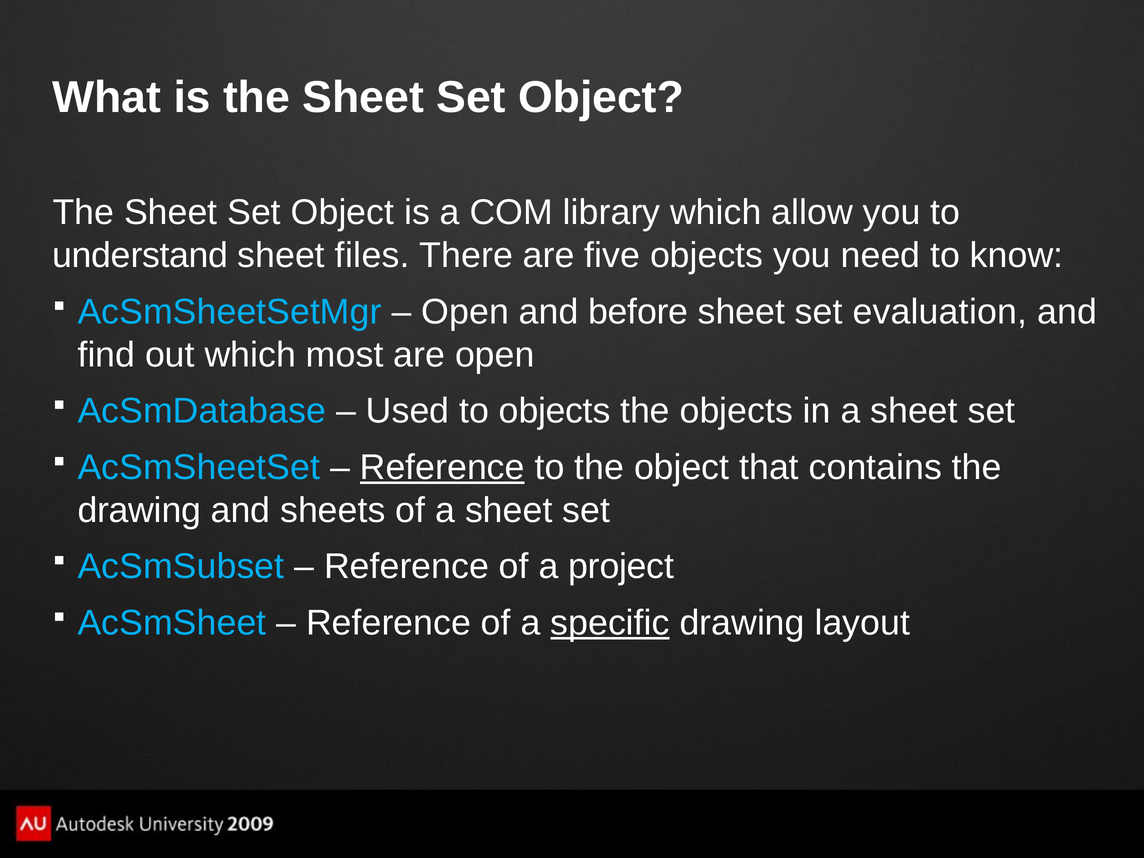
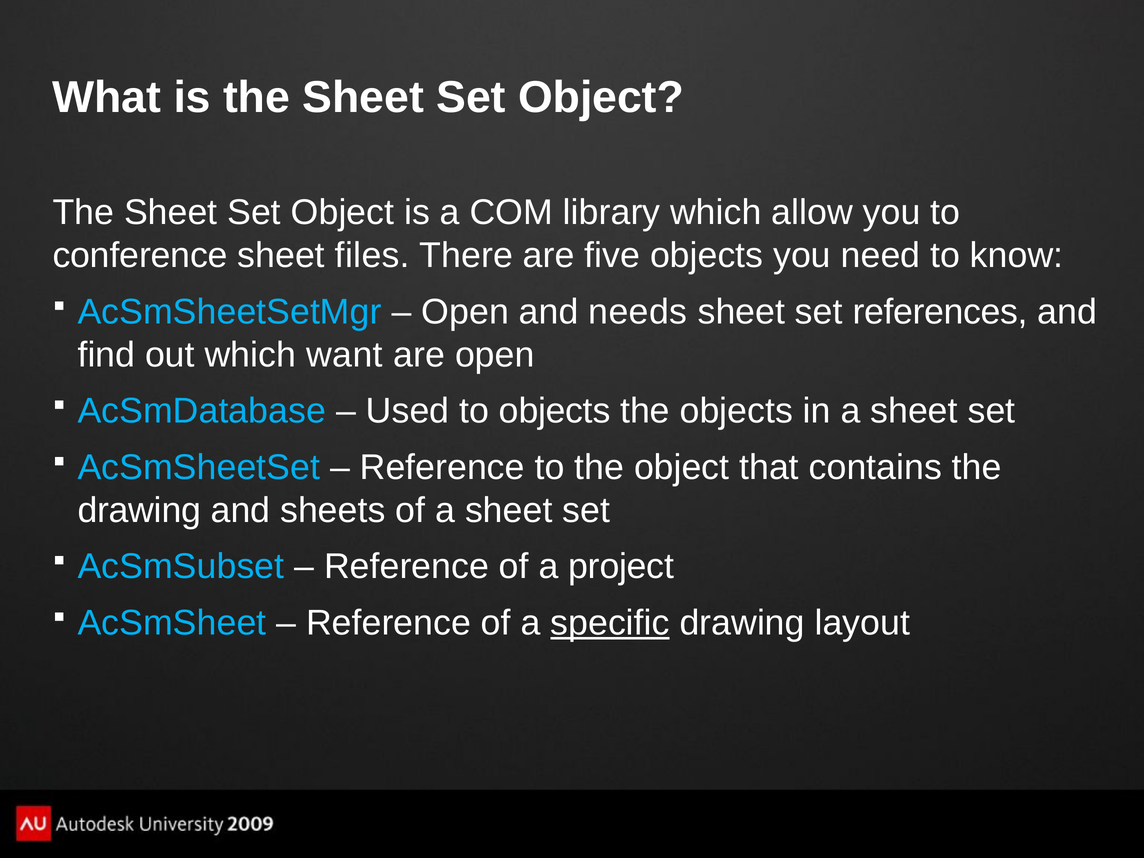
understand: understand -> conference
before: before -> needs
evaluation: evaluation -> references
most: most -> want
Reference at (442, 467) underline: present -> none
